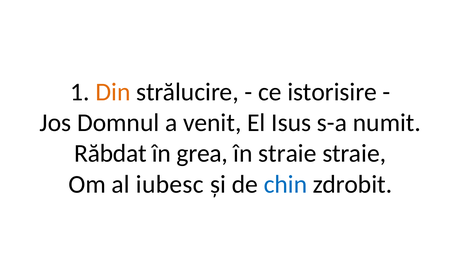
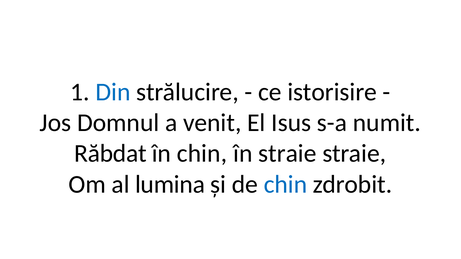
Din colour: orange -> blue
în grea: grea -> chin
iubesc: iubesc -> lumina
